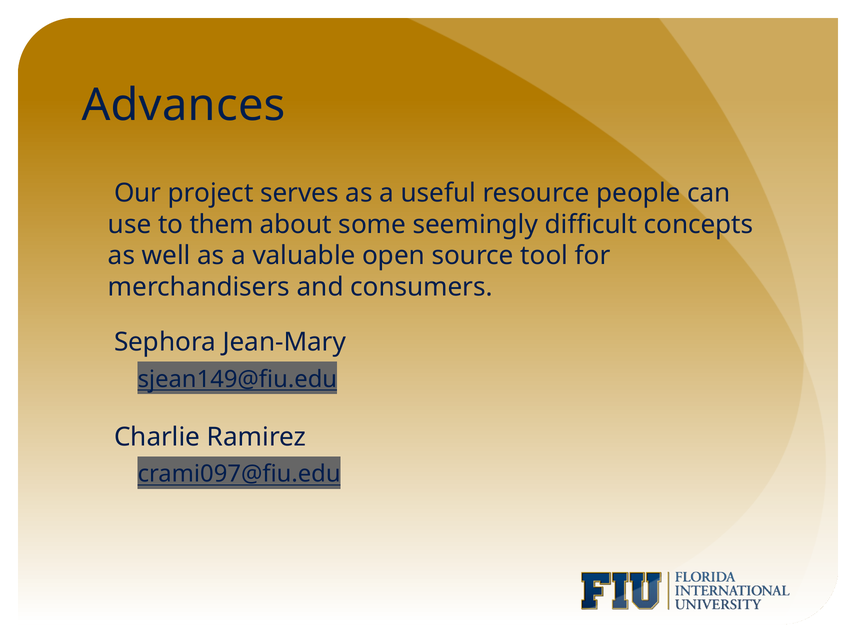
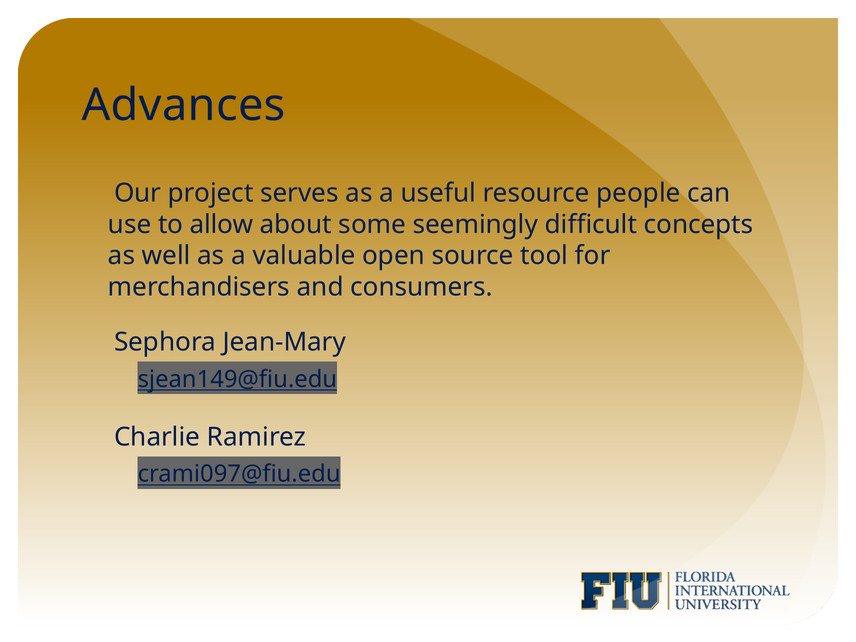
them: them -> allow
